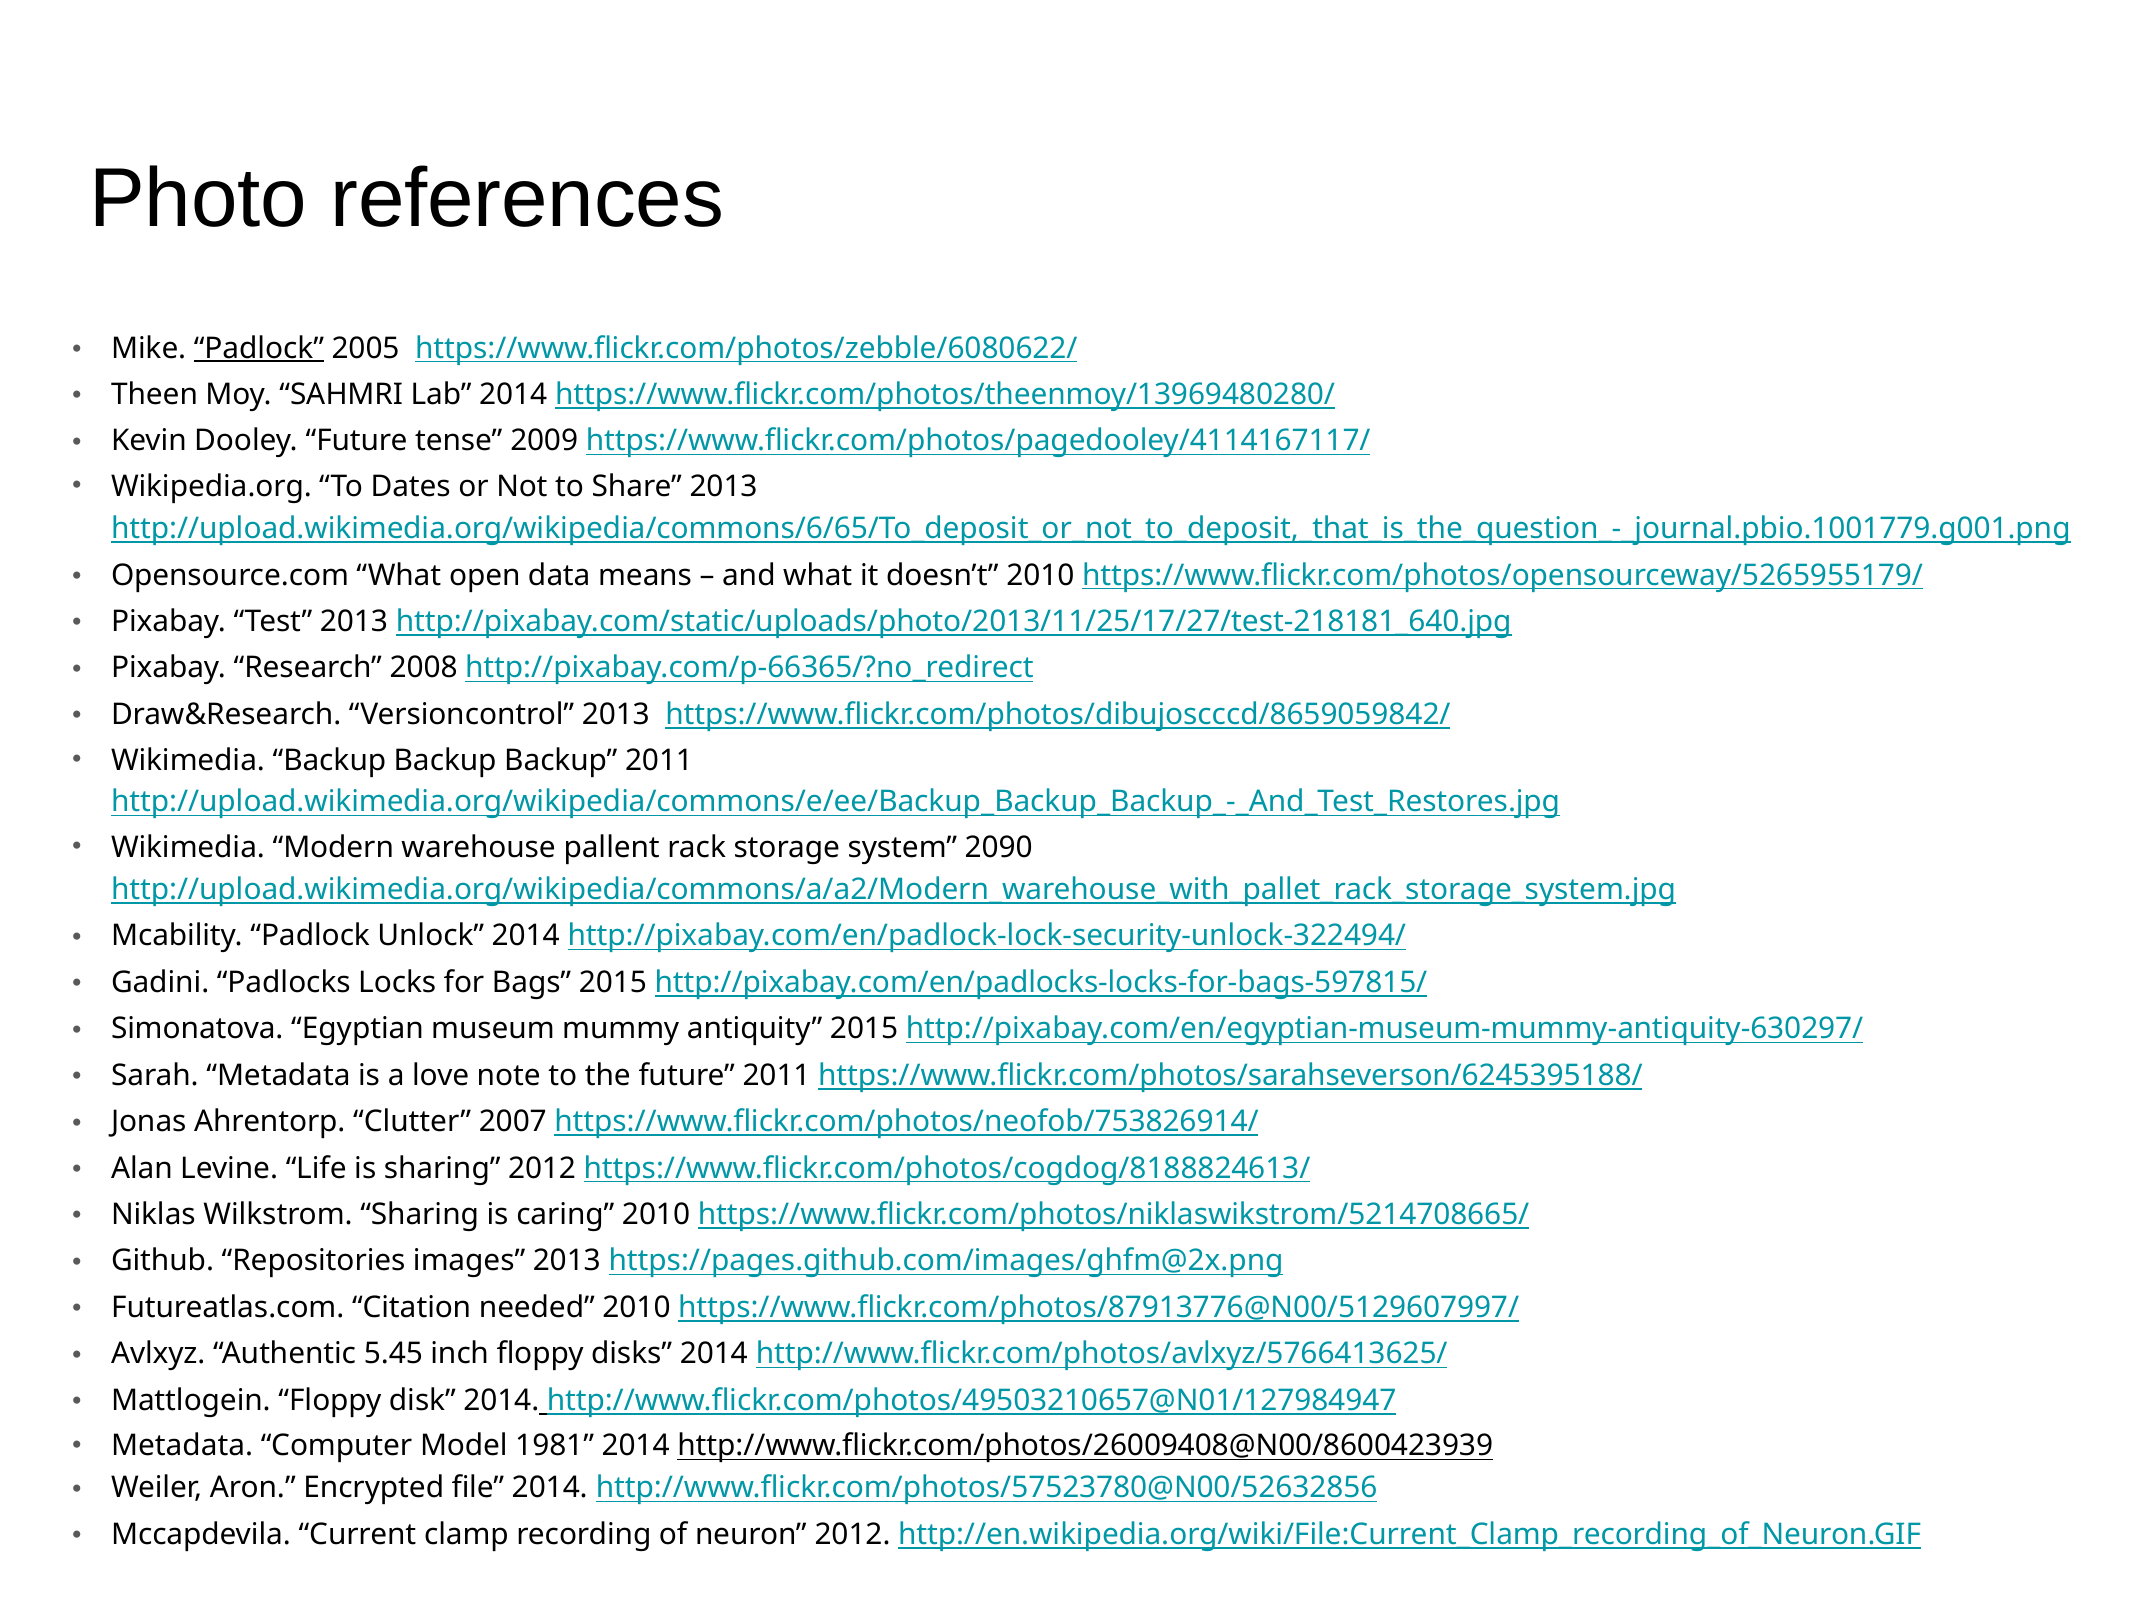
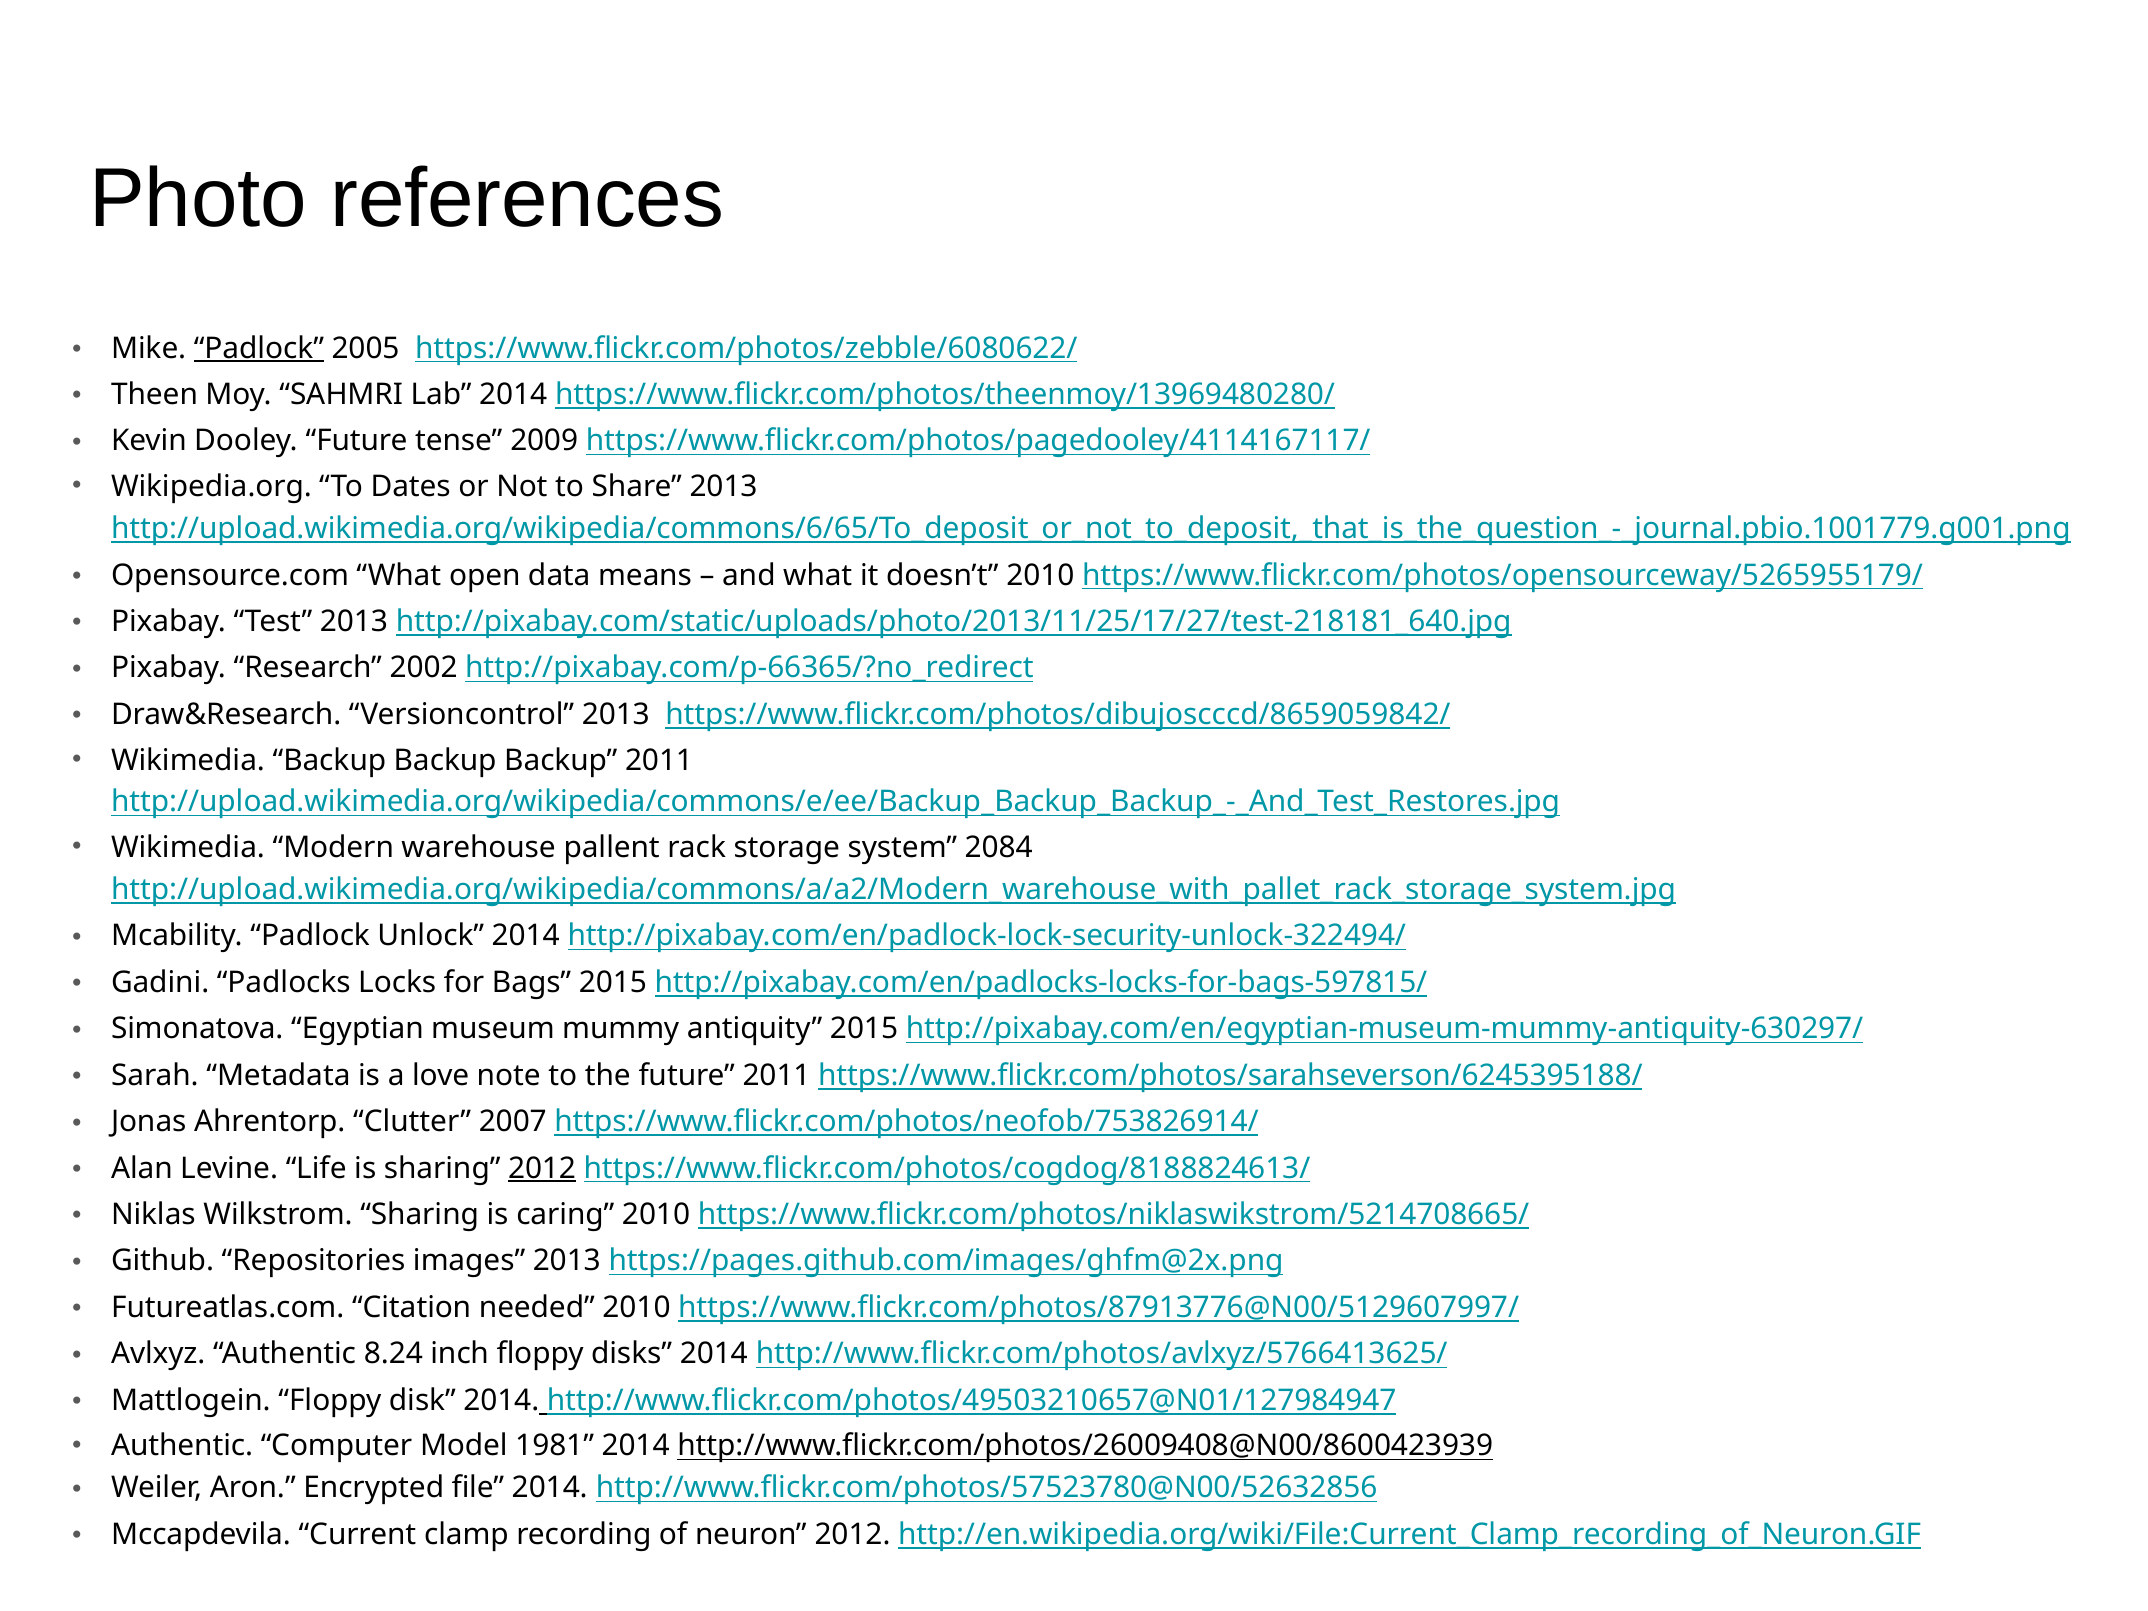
2008: 2008 -> 2002
2090: 2090 -> 2084
2012 at (542, 1168) underline: none -> present
5.45: 5.45 -> 8.24
Metadata at (182, 1446): Metadata -> Authentic
